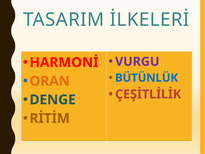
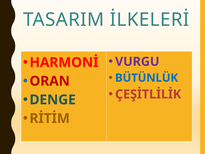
ORAN colour: orange -> red
